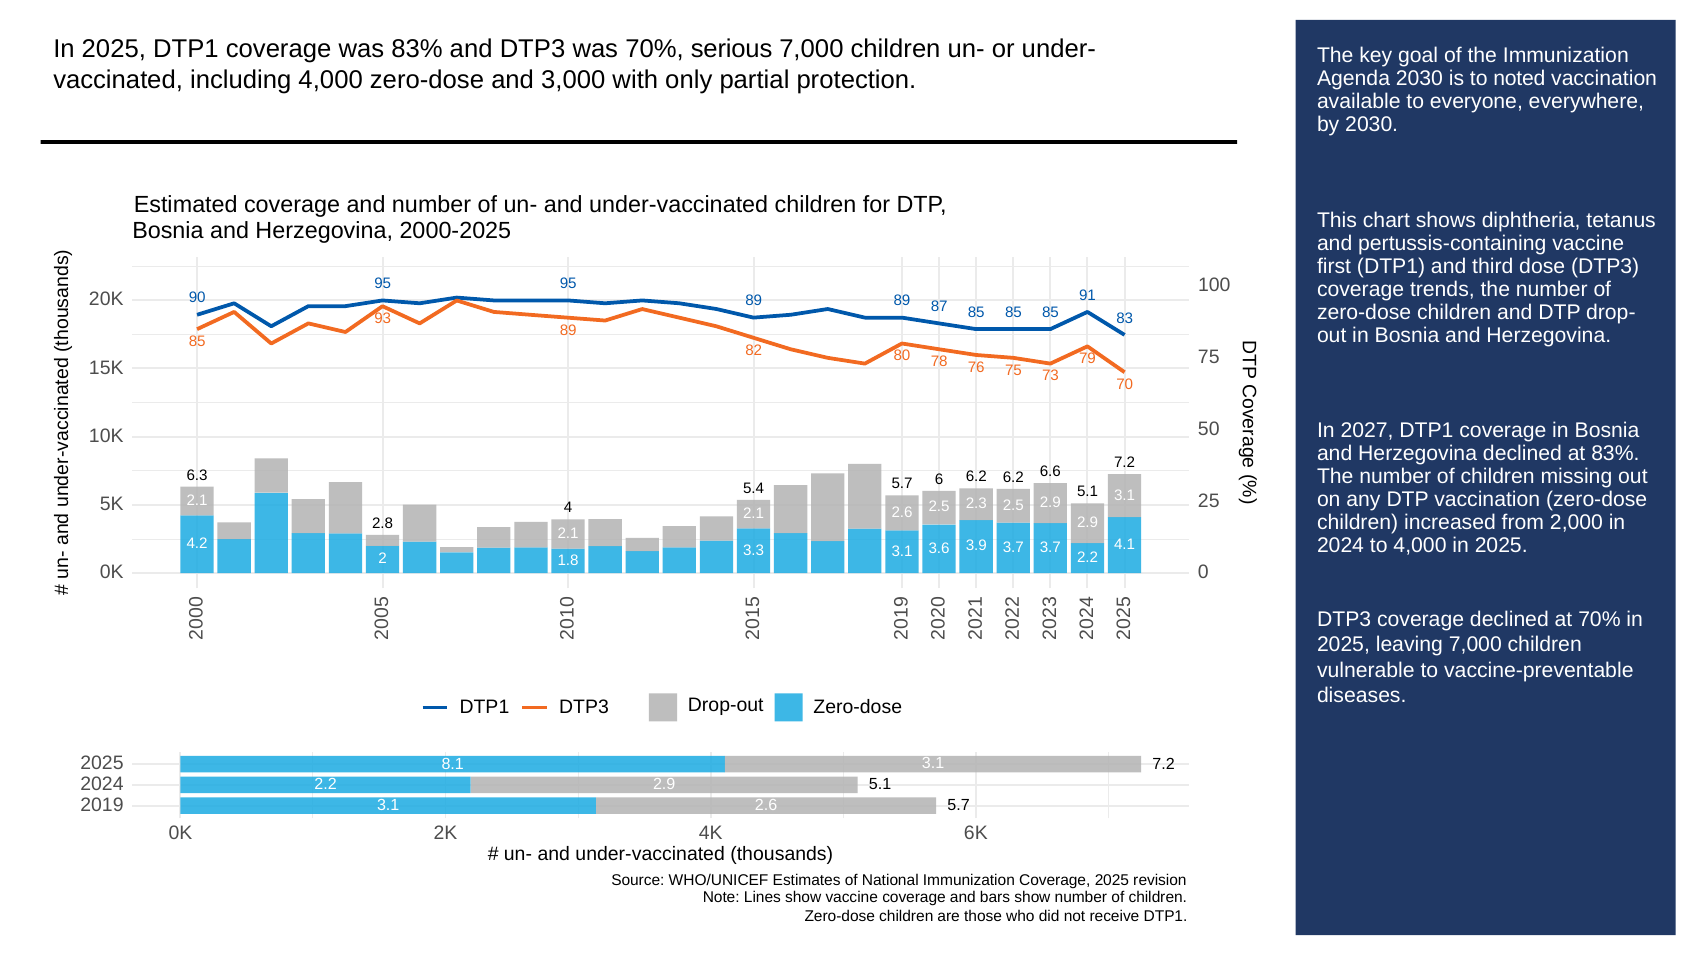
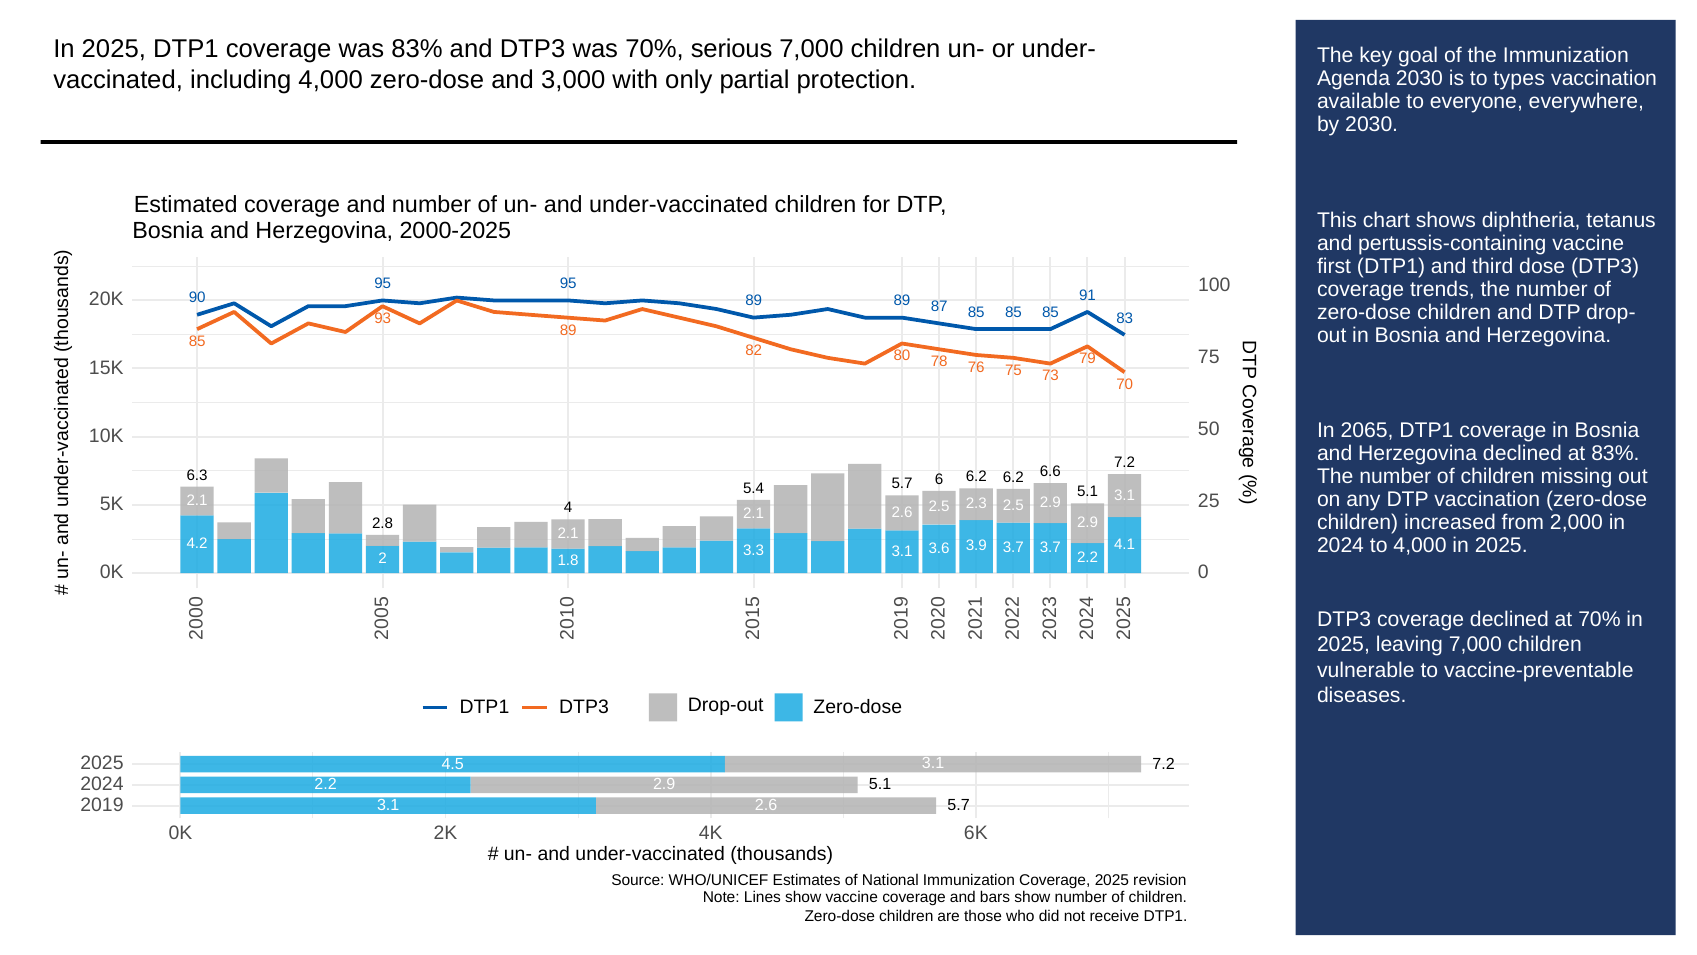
noted: noted -> types
2027: 2027 -> 2065
8.1: 8.1 -> 4.5
